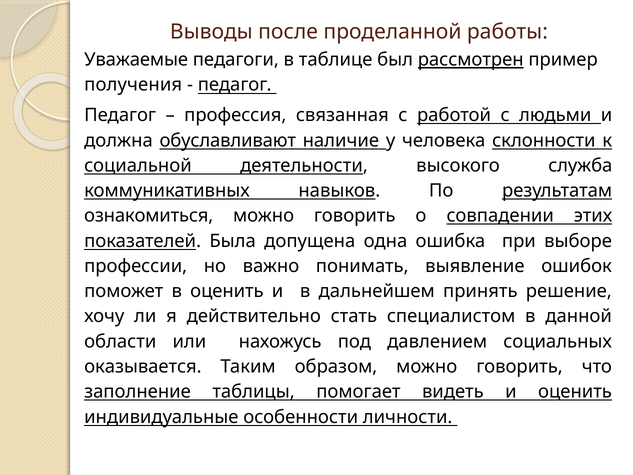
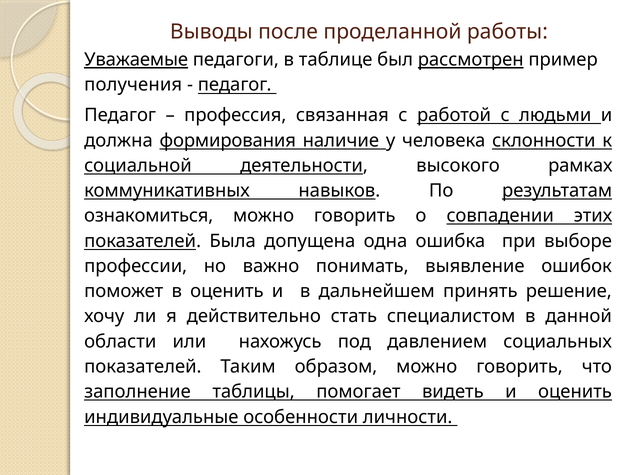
Уважаемые underline: none -> present
обуславливают: обуславливают -> формирования
служба: служба -> рамках
оказывается at (143, 366): оказывается -> показателей
